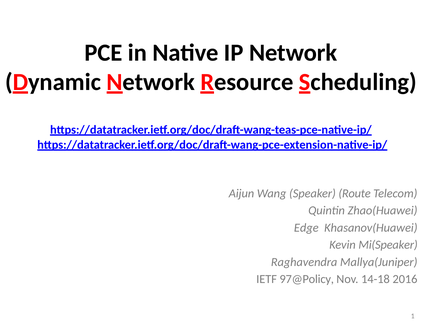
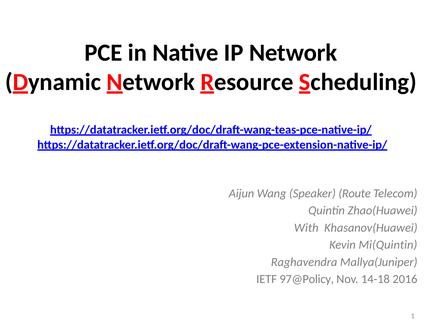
Edge: Edge -> With
Mi(Speaker: Mi(Speaker -> Mi(Quintin
